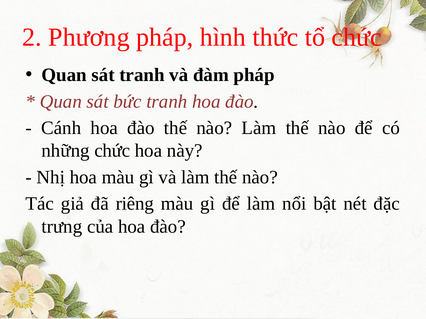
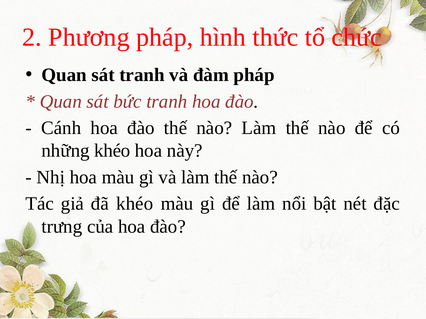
những chức: chức -> khéo
đã riêng: riêng -> khéo
